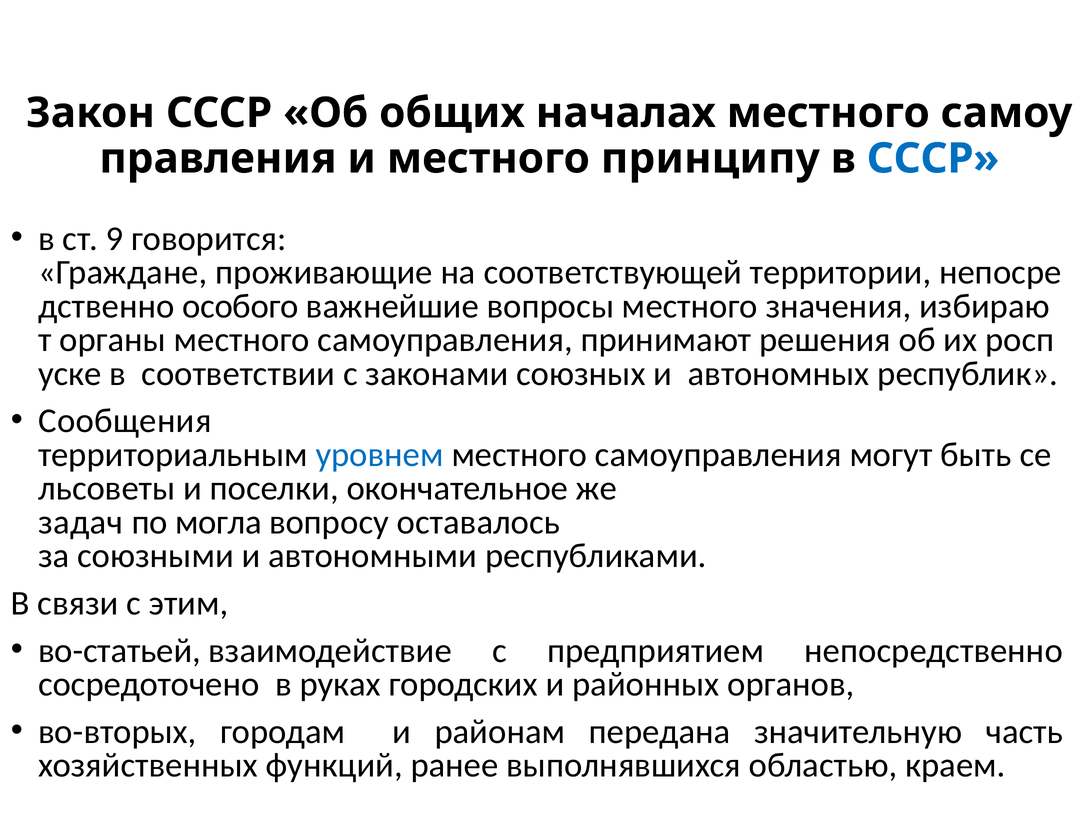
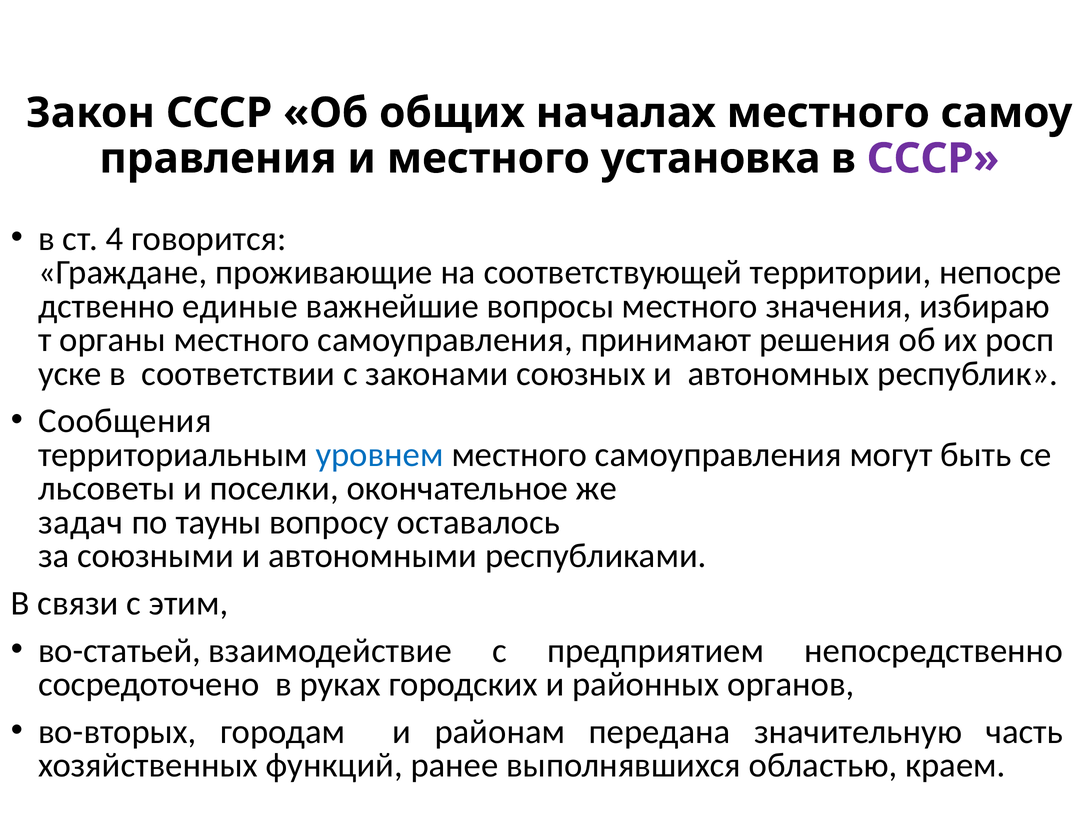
принципу: принципу -> установка
СССР at (933, 158) colour: blue -> purple
9: 9 -> 4
особого: особого -> единые
могла: могла -> тауны
